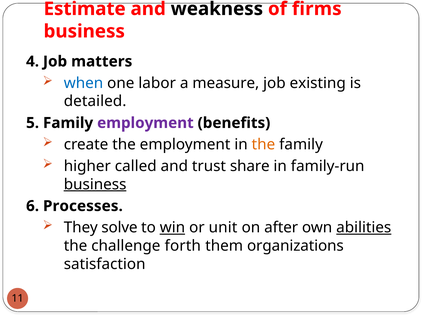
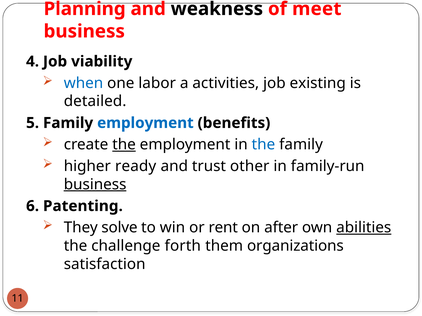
Estimate: Estimate -> Planning
firms: firms -> meet
matters: matters -> viability
measure: measure -> activities
employment at (145, 123) colour: purple -> blue
the at (124, 145) underline: none -> present
the at (263, 145) colour: orange -> blue
called: called -> ready
share: share -> other
Processes: Processes -> Patenting
win underline: present -> none
unit: unit -> rent
